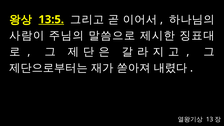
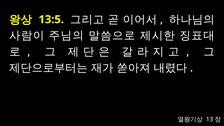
13:5 underline: present -> none
